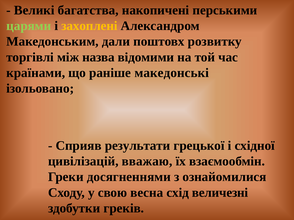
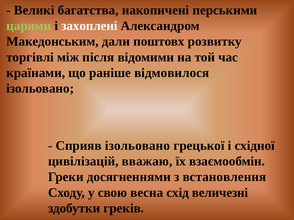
захоплені colour: yellow -> white
назва: назва -> після
македонські: македонські -> відмовилося
Сприяв результати: результати -> ізольовано
ознайомилися: ознайомилися -> встановлення
